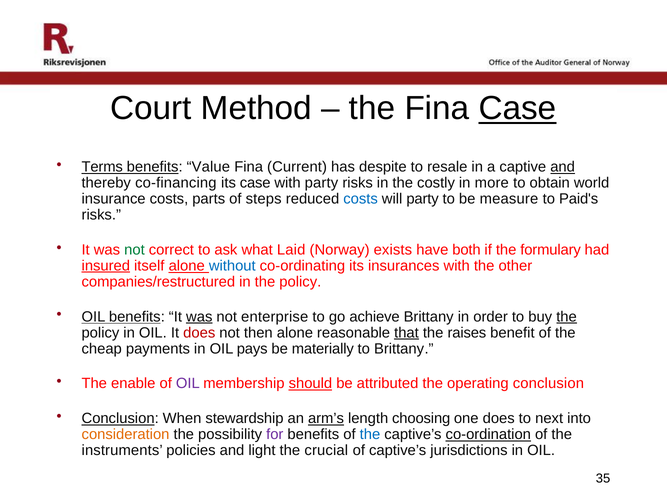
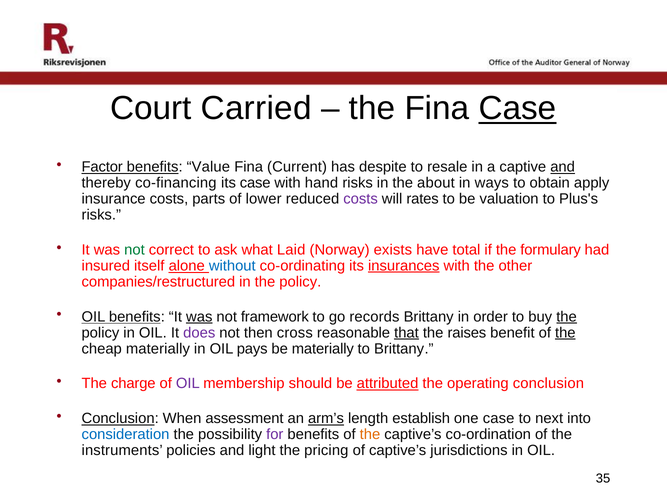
Method: Method -> Carried
Terms: Terms -> Factor
with party: party -> hand
costly: costly -> about
more: more -> ways
world: world -> apply
steps: steps -> lower
costs at (361, 199) colour: blue -> purple
will party: party -> rates
measure: measure -> valuation
Paid's: Paid's -> Plus's
both: both -> total
insured underline: present -> none
insurances underline: none -> present
enterprise: enterprise -> framework
achieve: achieve -> records
does at (199, 333) colour: red -> purple
then alone: alone -> cross
the at (565, 333) underline: none -> present
cheap payments: payments -> materially
enable: enable -> charge
should underline: present -> none
attributed underline: none -> present
stewardship: stewardship -> assessment
choosing: choosing -> establish
one does: does -> case
consideration colour: orange -> blue
the at (370, 435) colour: blue -> orange
co-ordination underline: present -> none
crucial: crucial -> pricing
